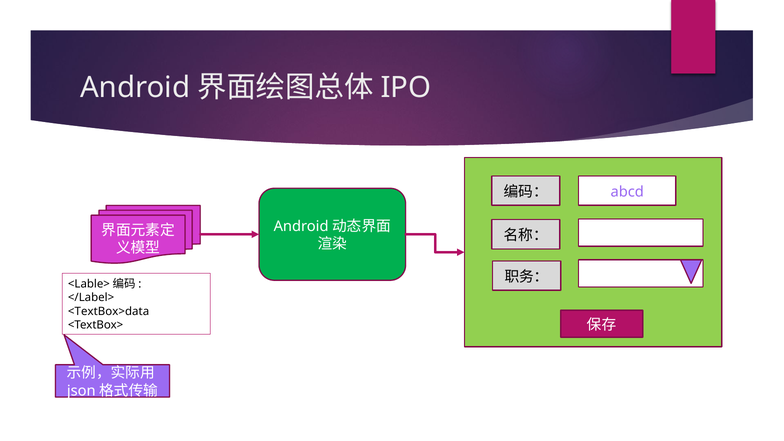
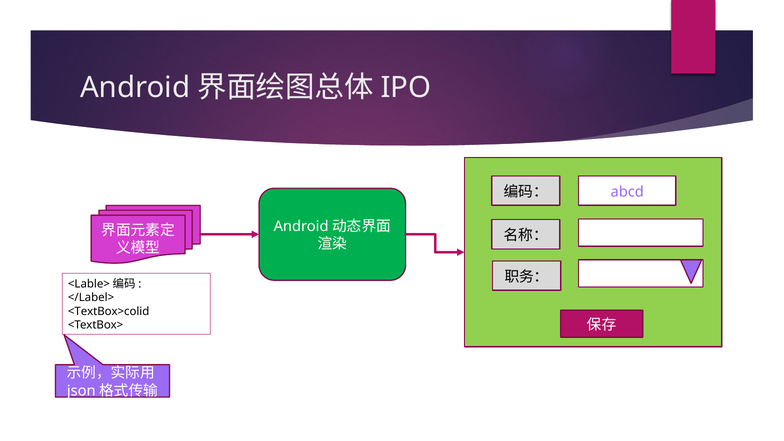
<TextBox>data: <TextBox>data -> <TextBox>colid
